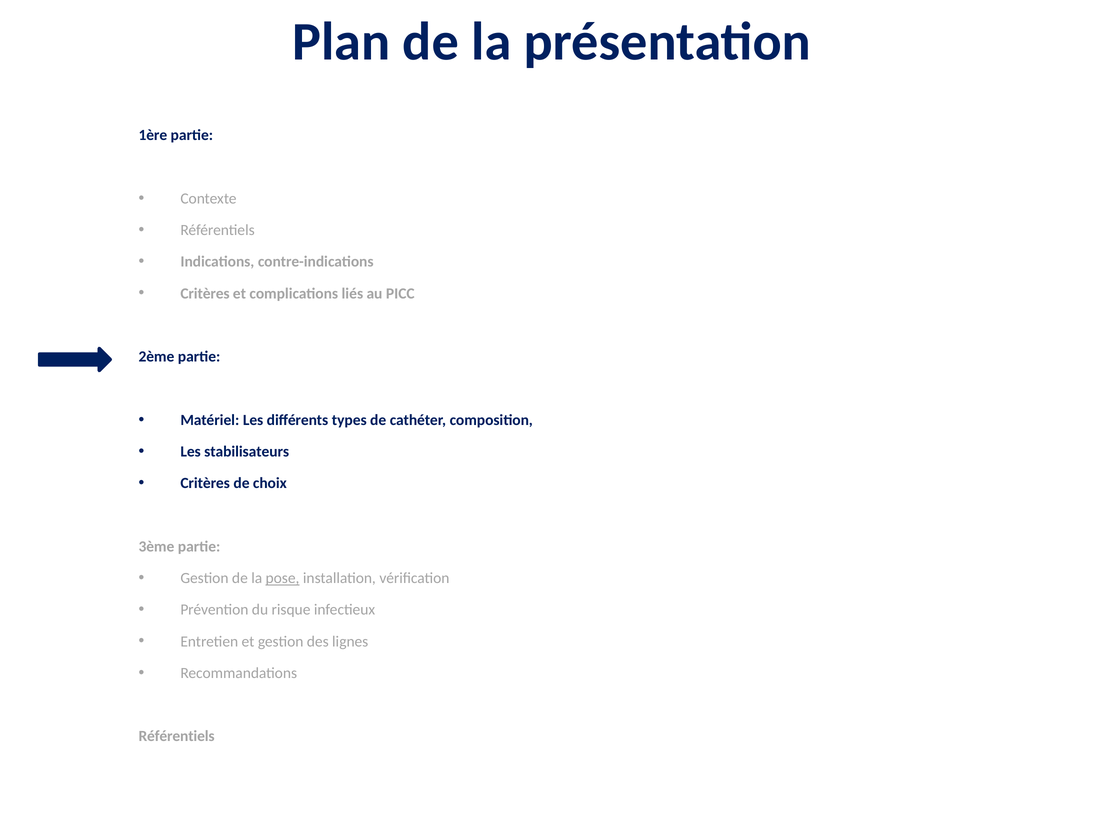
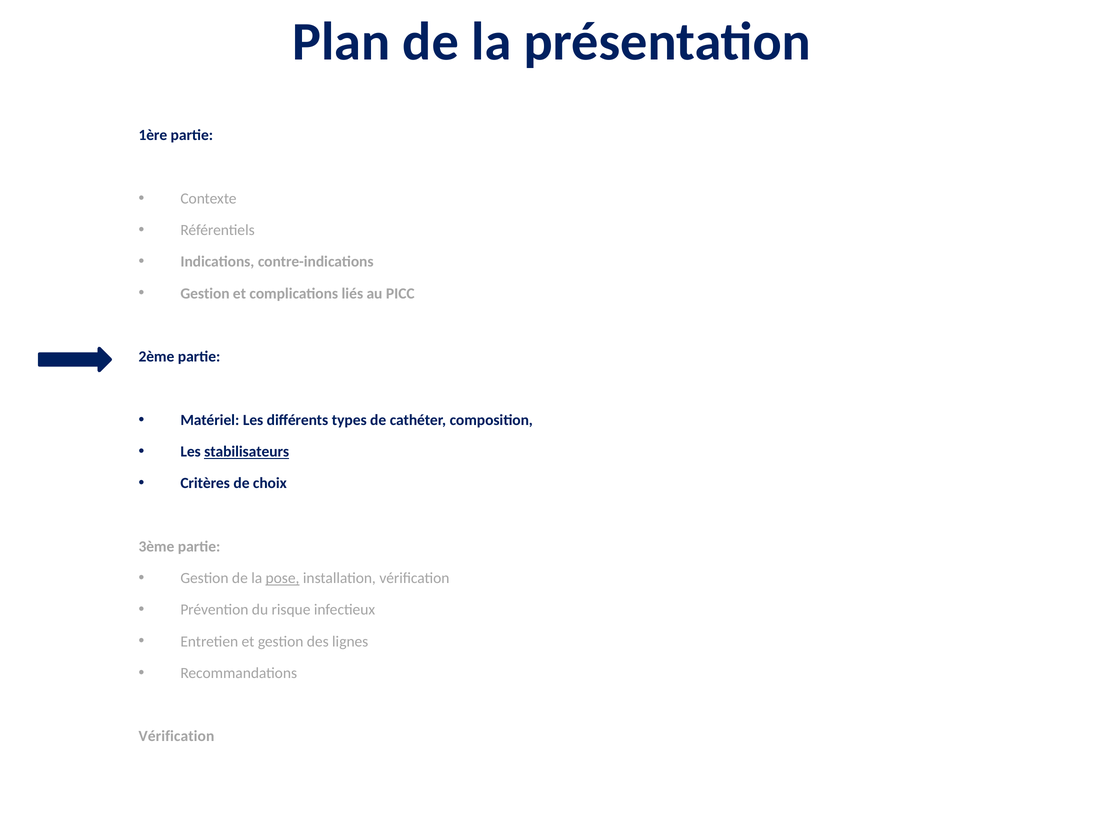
Critères at (205, 293): Critères -> Gestion
stabilisateurs underline: none -> present
Référentiels at (177, 736): Référentiels -> Vérification
